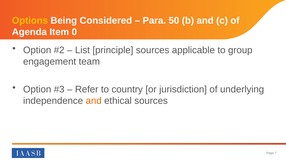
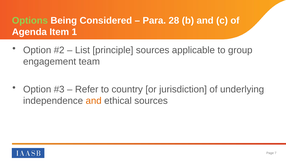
Options colour: yellow -> light green
50: 50 -> 28
0: 0 -> 1
